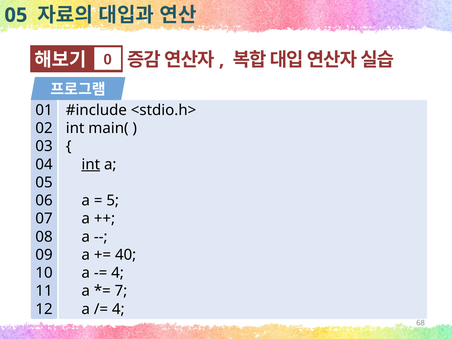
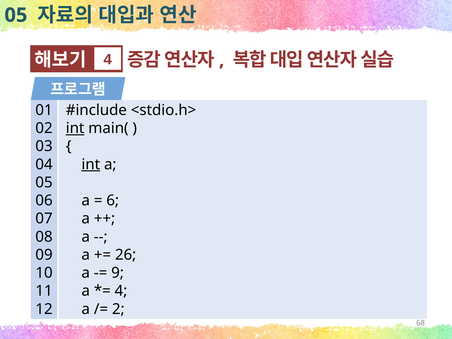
0 at (108, 60): 0 -> 4
int at (75, 128) underline: none -> present
5: 5 -> 6
40: 40 -> 26
4 at (118, 273): 4 -> 9
7 at (121, 291): 7 -> 4
4 at (118, 309): 4 -> 2
